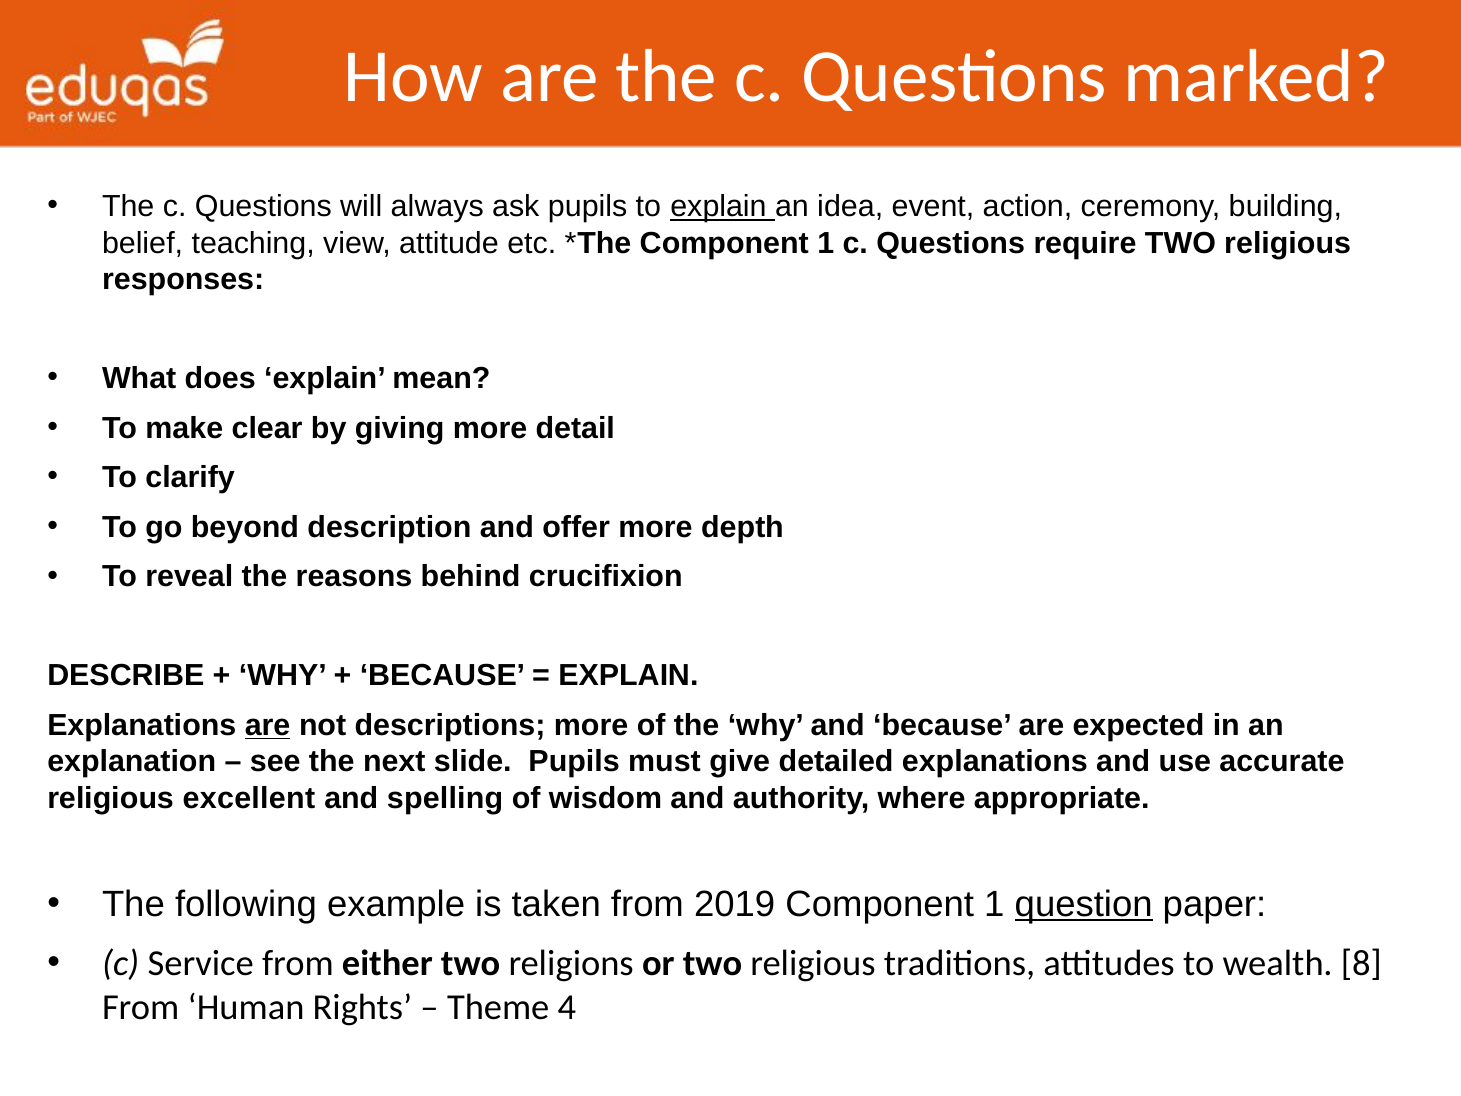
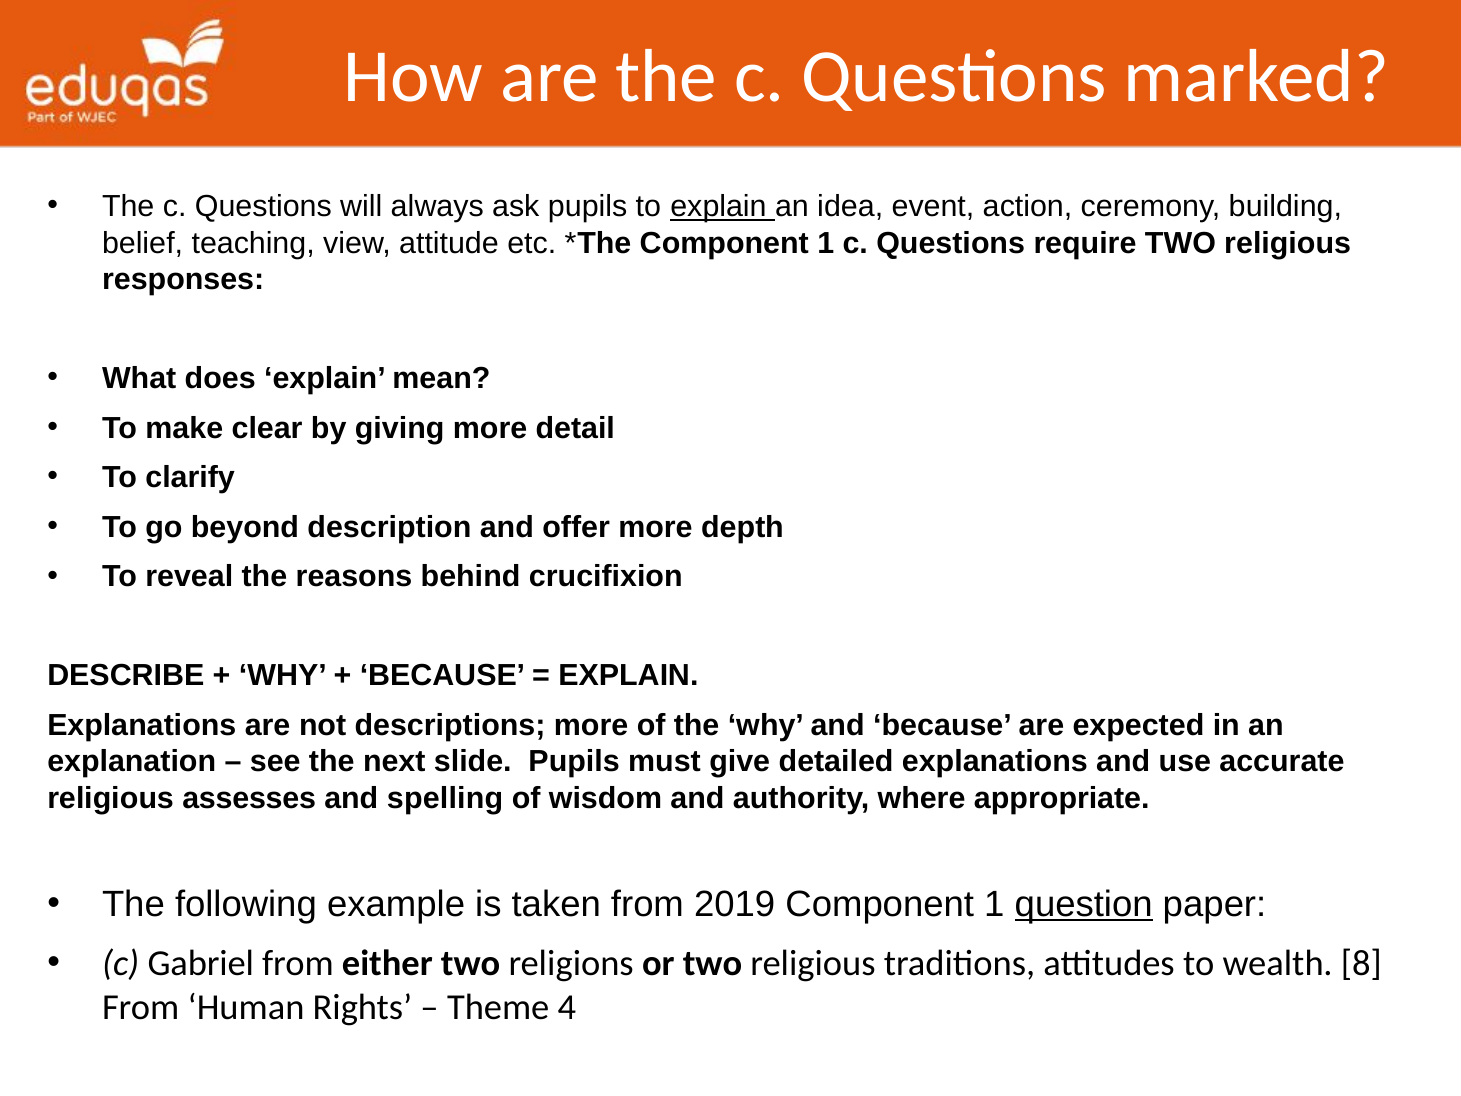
are at (268, 725) underline: present -> none
excellent: excellent -> assesses
Service: Service -> Gabriel
